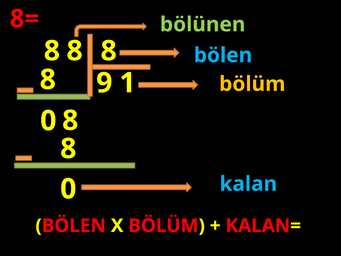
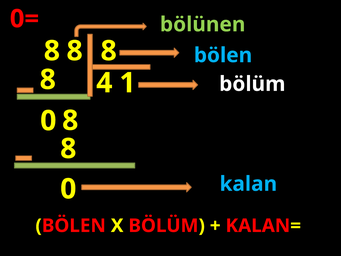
8=: 8= -> 0=
9: 9 -> 4
bölüm at (252, 84) colour: yellow -> white
